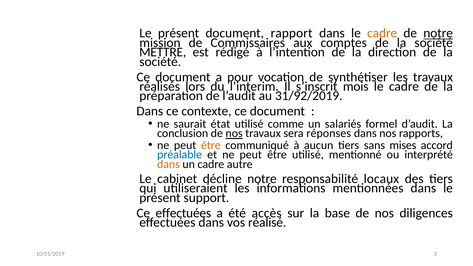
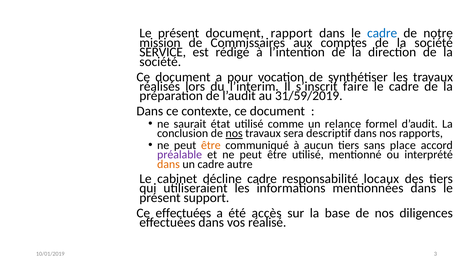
cadre at (382, 33) colour: orange -> blue
notre at (438, 33) underline: present -> none
METTRE: METTRE -> SERVICE
mois: mois -> faire
31/92/2019: 31/92/2019 -> 31/59/2019
salariés: salariés -> relance
réponses: réponses -> descriptif
mises: mises -> place
préalable colour: blue -> purple
décline notre: notre -> cadre
